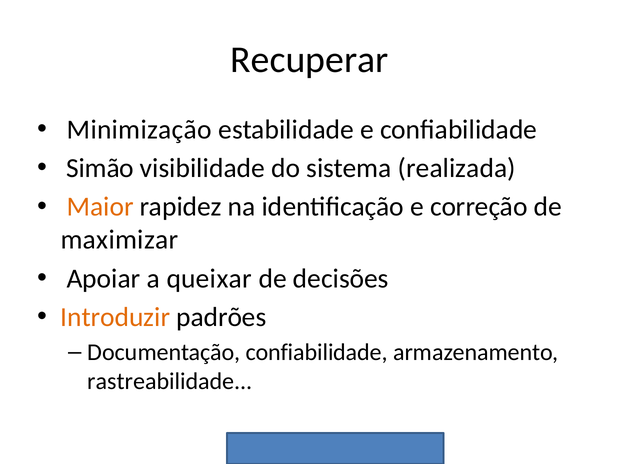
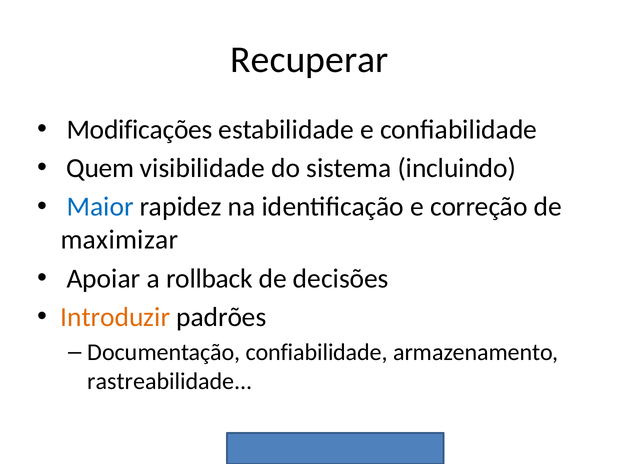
Minimização: Minimização -> Modificações
Simão: Simão -> Quem
realizada: realizada -> incluindo
Maior colour: orange -> blue
queixar: queixar -> rollback
